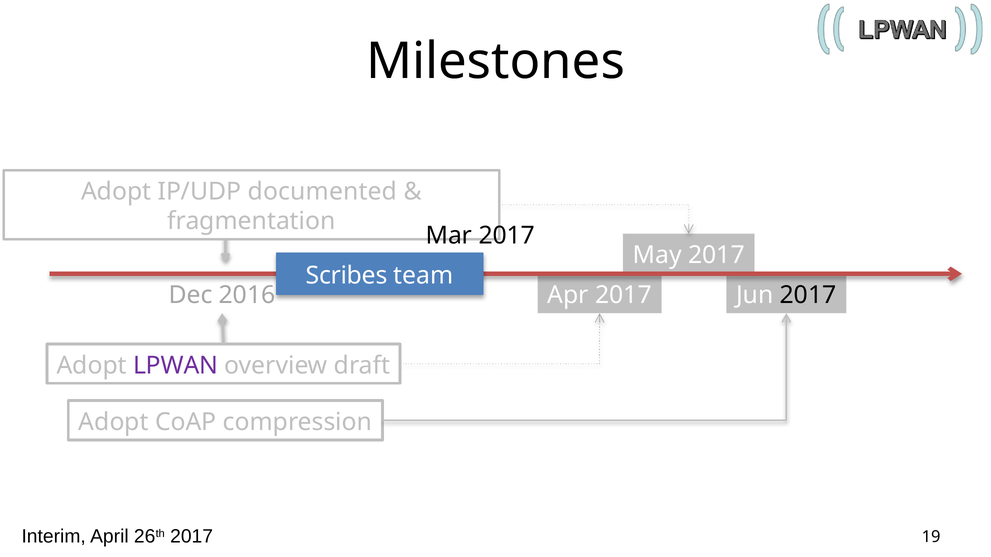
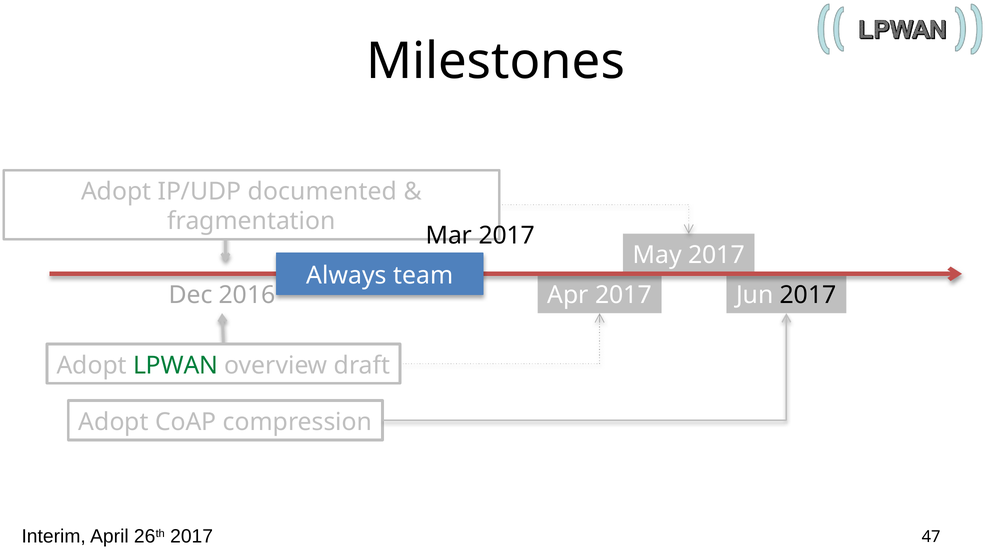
Scribes: Scribes -> Always
LPWAN colour: purple -> green
19: 19 -> 47
